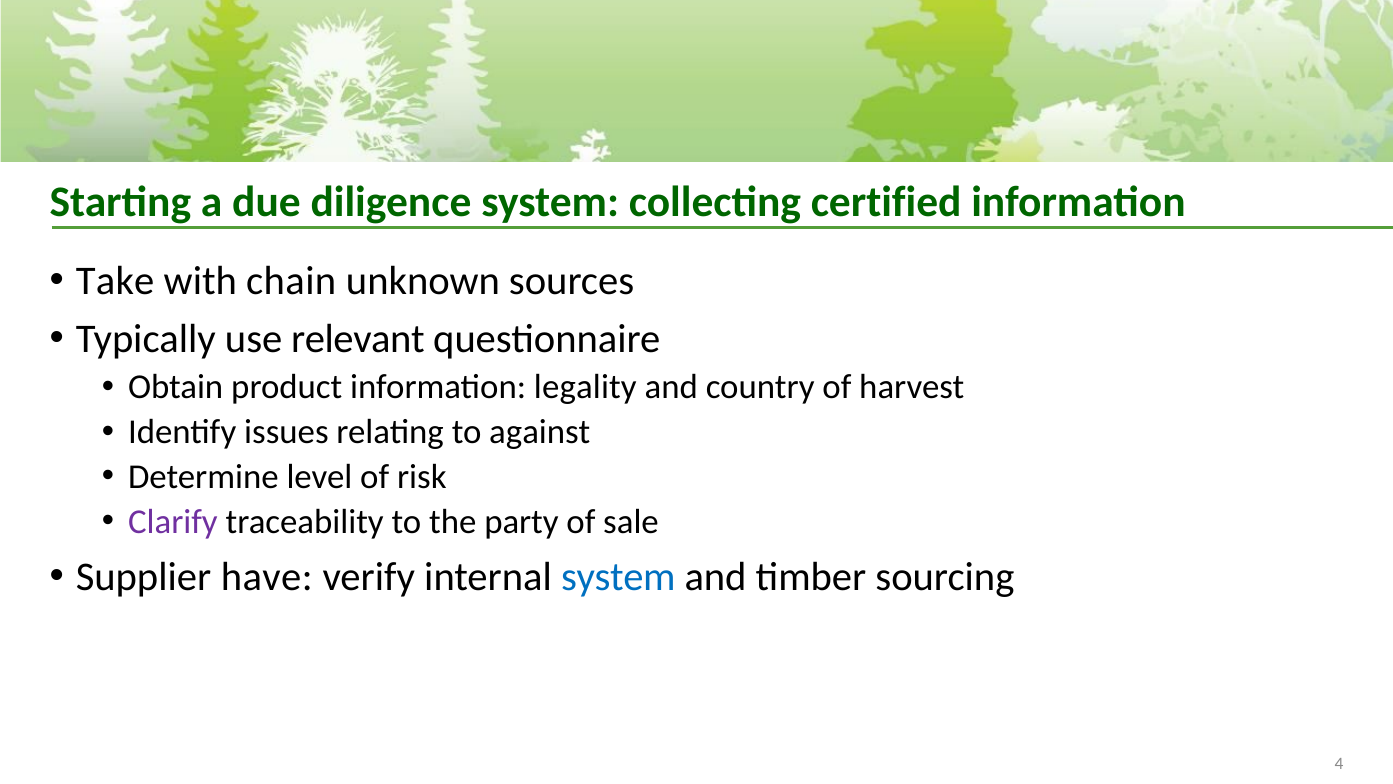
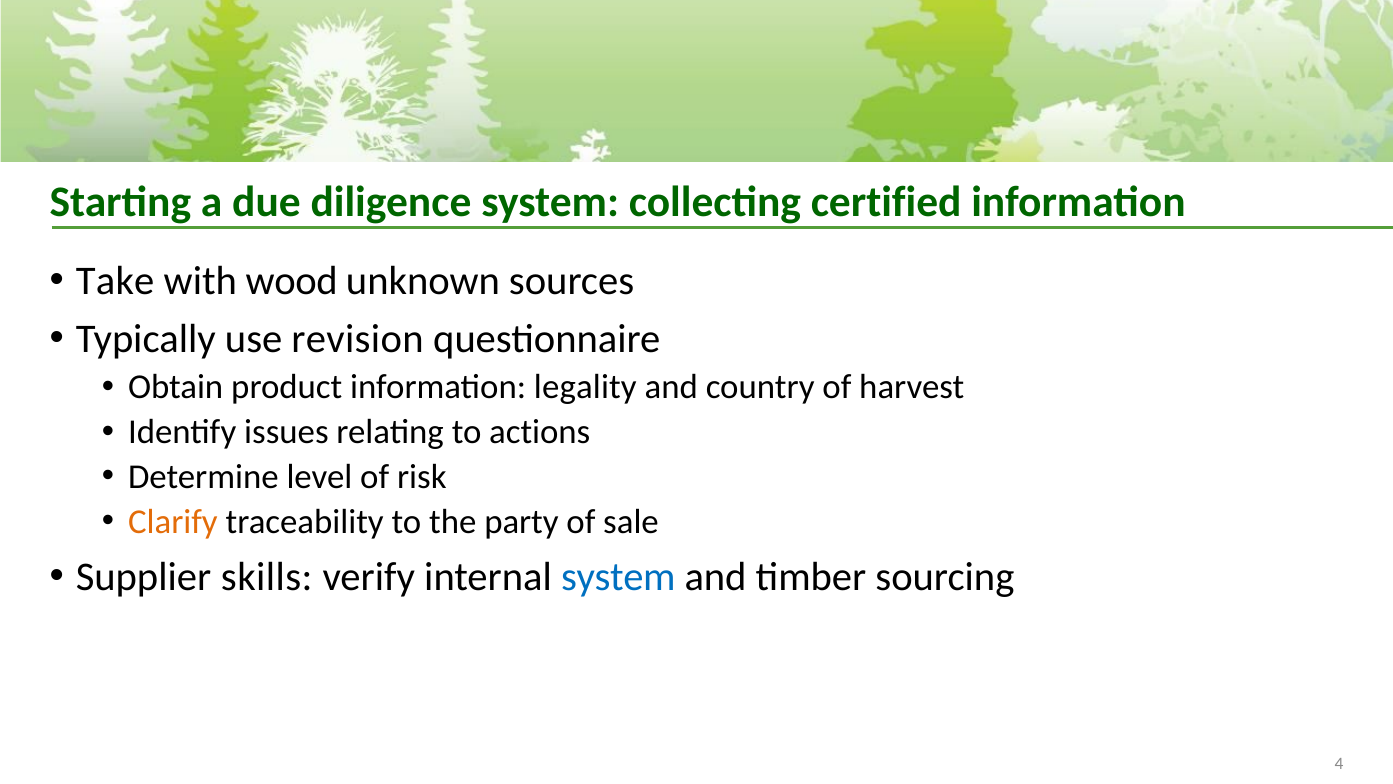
chain: chain -> wood
relevant: relevant -> revision
against: against -> actions
Clarify colour: purple -> orange
have: have -> skills
